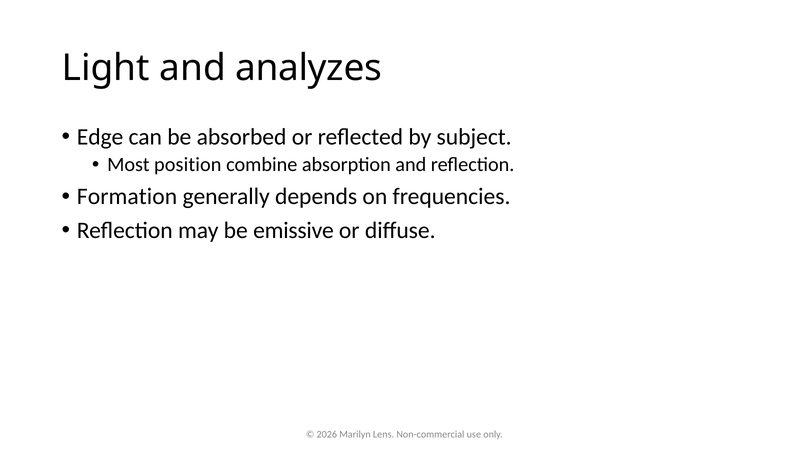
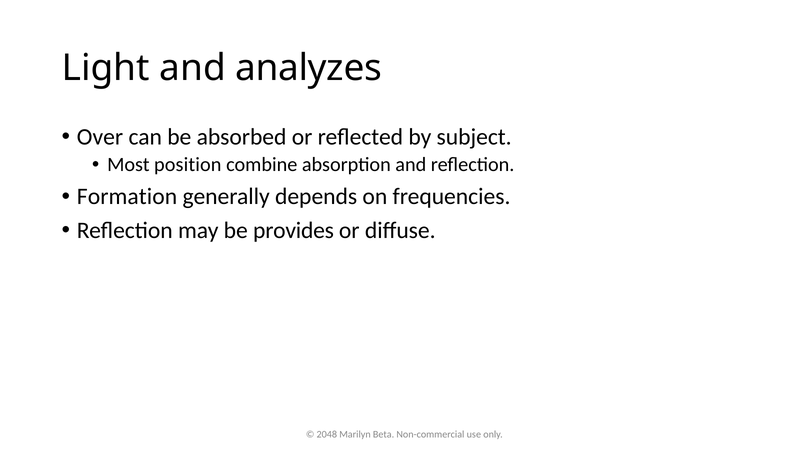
Edge: Edge -> Over
emissive: emissive -> provides
2026: 2026 -> 2048
Lens: Lens -> Beta
